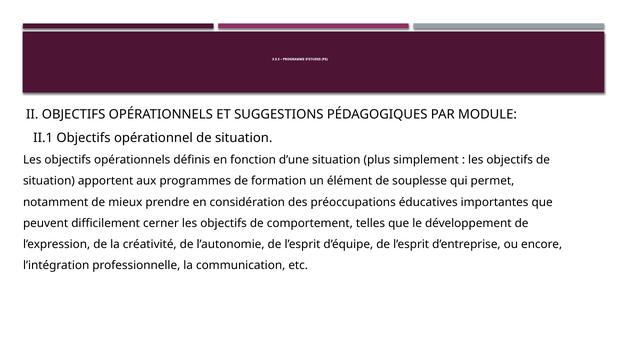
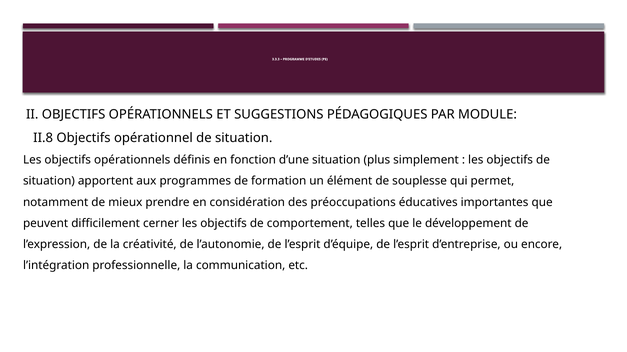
II.1: II.1 -> II.8
